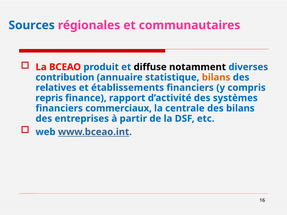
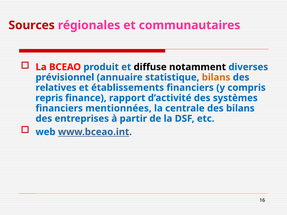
Sources colour: blue -> red
contribution: contribution -> prévisionnel
commerciaux: commerciaux -> mentionnées
